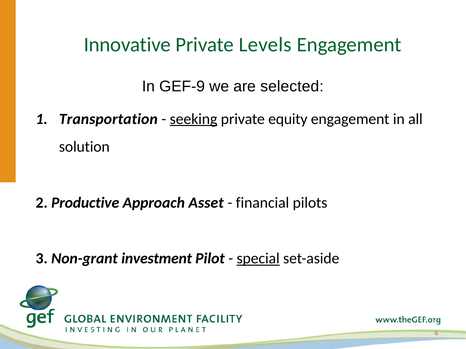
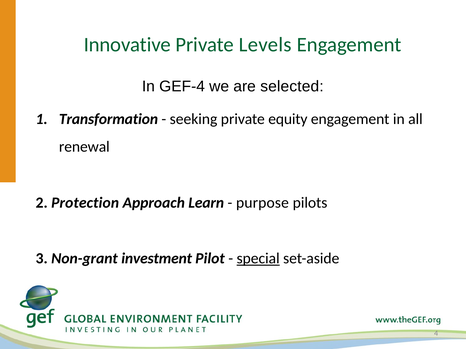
GEF-9: GEF-9 -> GEF-4
Transportation: Transportation -> Transformation
seeking underline: present -> none
solution: solution -> renewal
Productive: Productive -> Protection
Asset: Asset -> Learn
financial: financial -> purpose
